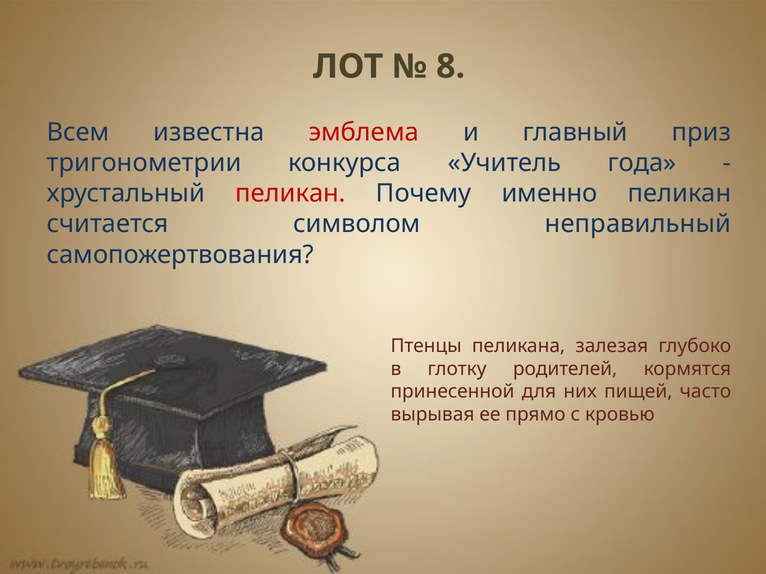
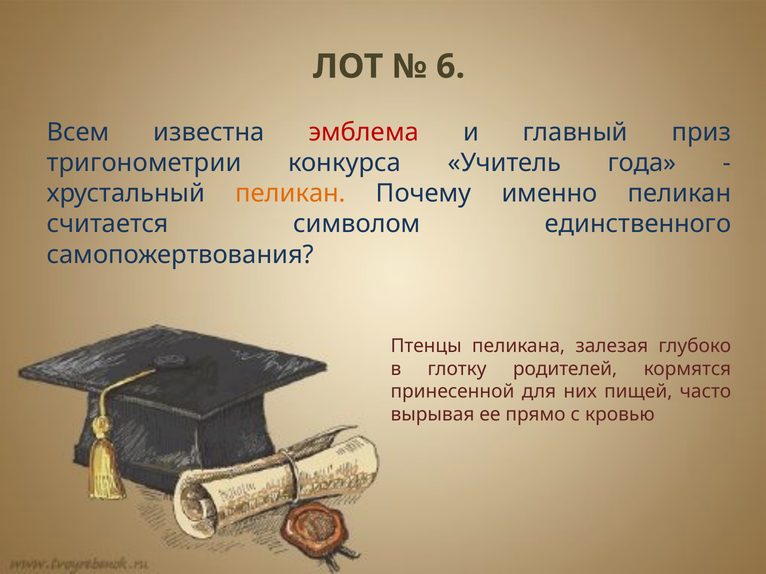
8: 8 -> 6
пеликан at (291, 194) colour: red -> orange
неправильный: неправильный -> единственного
